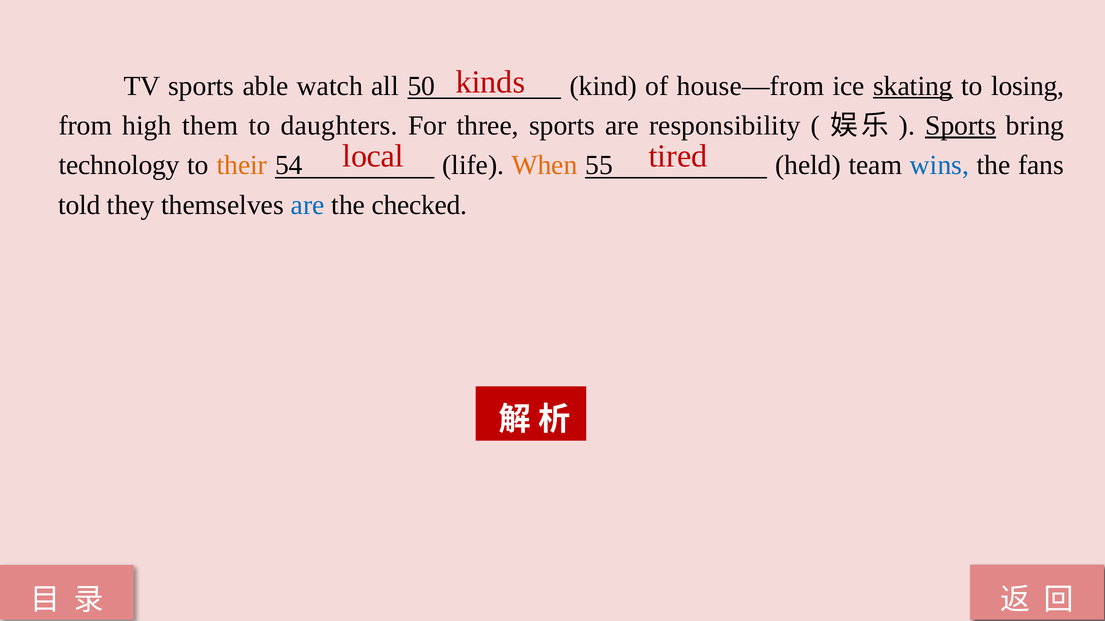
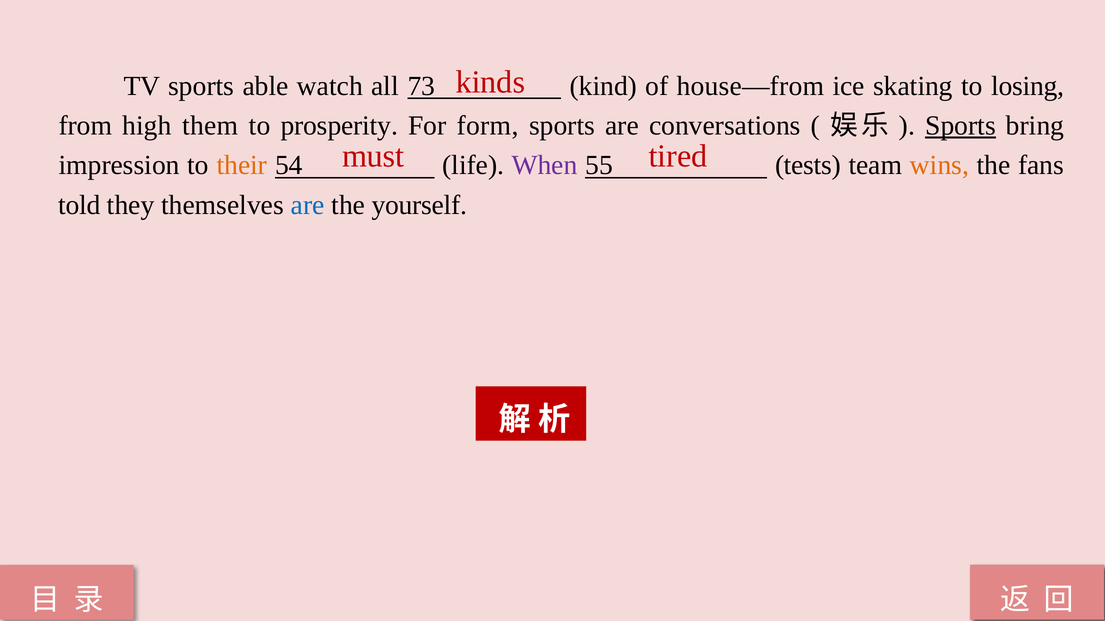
50: 50 -> 73
skating underline: present -> none
daughters: daughters -> prosperity
three: three -> form
responsibility: responsibility -> conversations
local: local -> must
technology: technology -> impression
When colour: orange -> purple
held: held -> tests
wins colour: blue -> orange
checked: checked -> yourself
